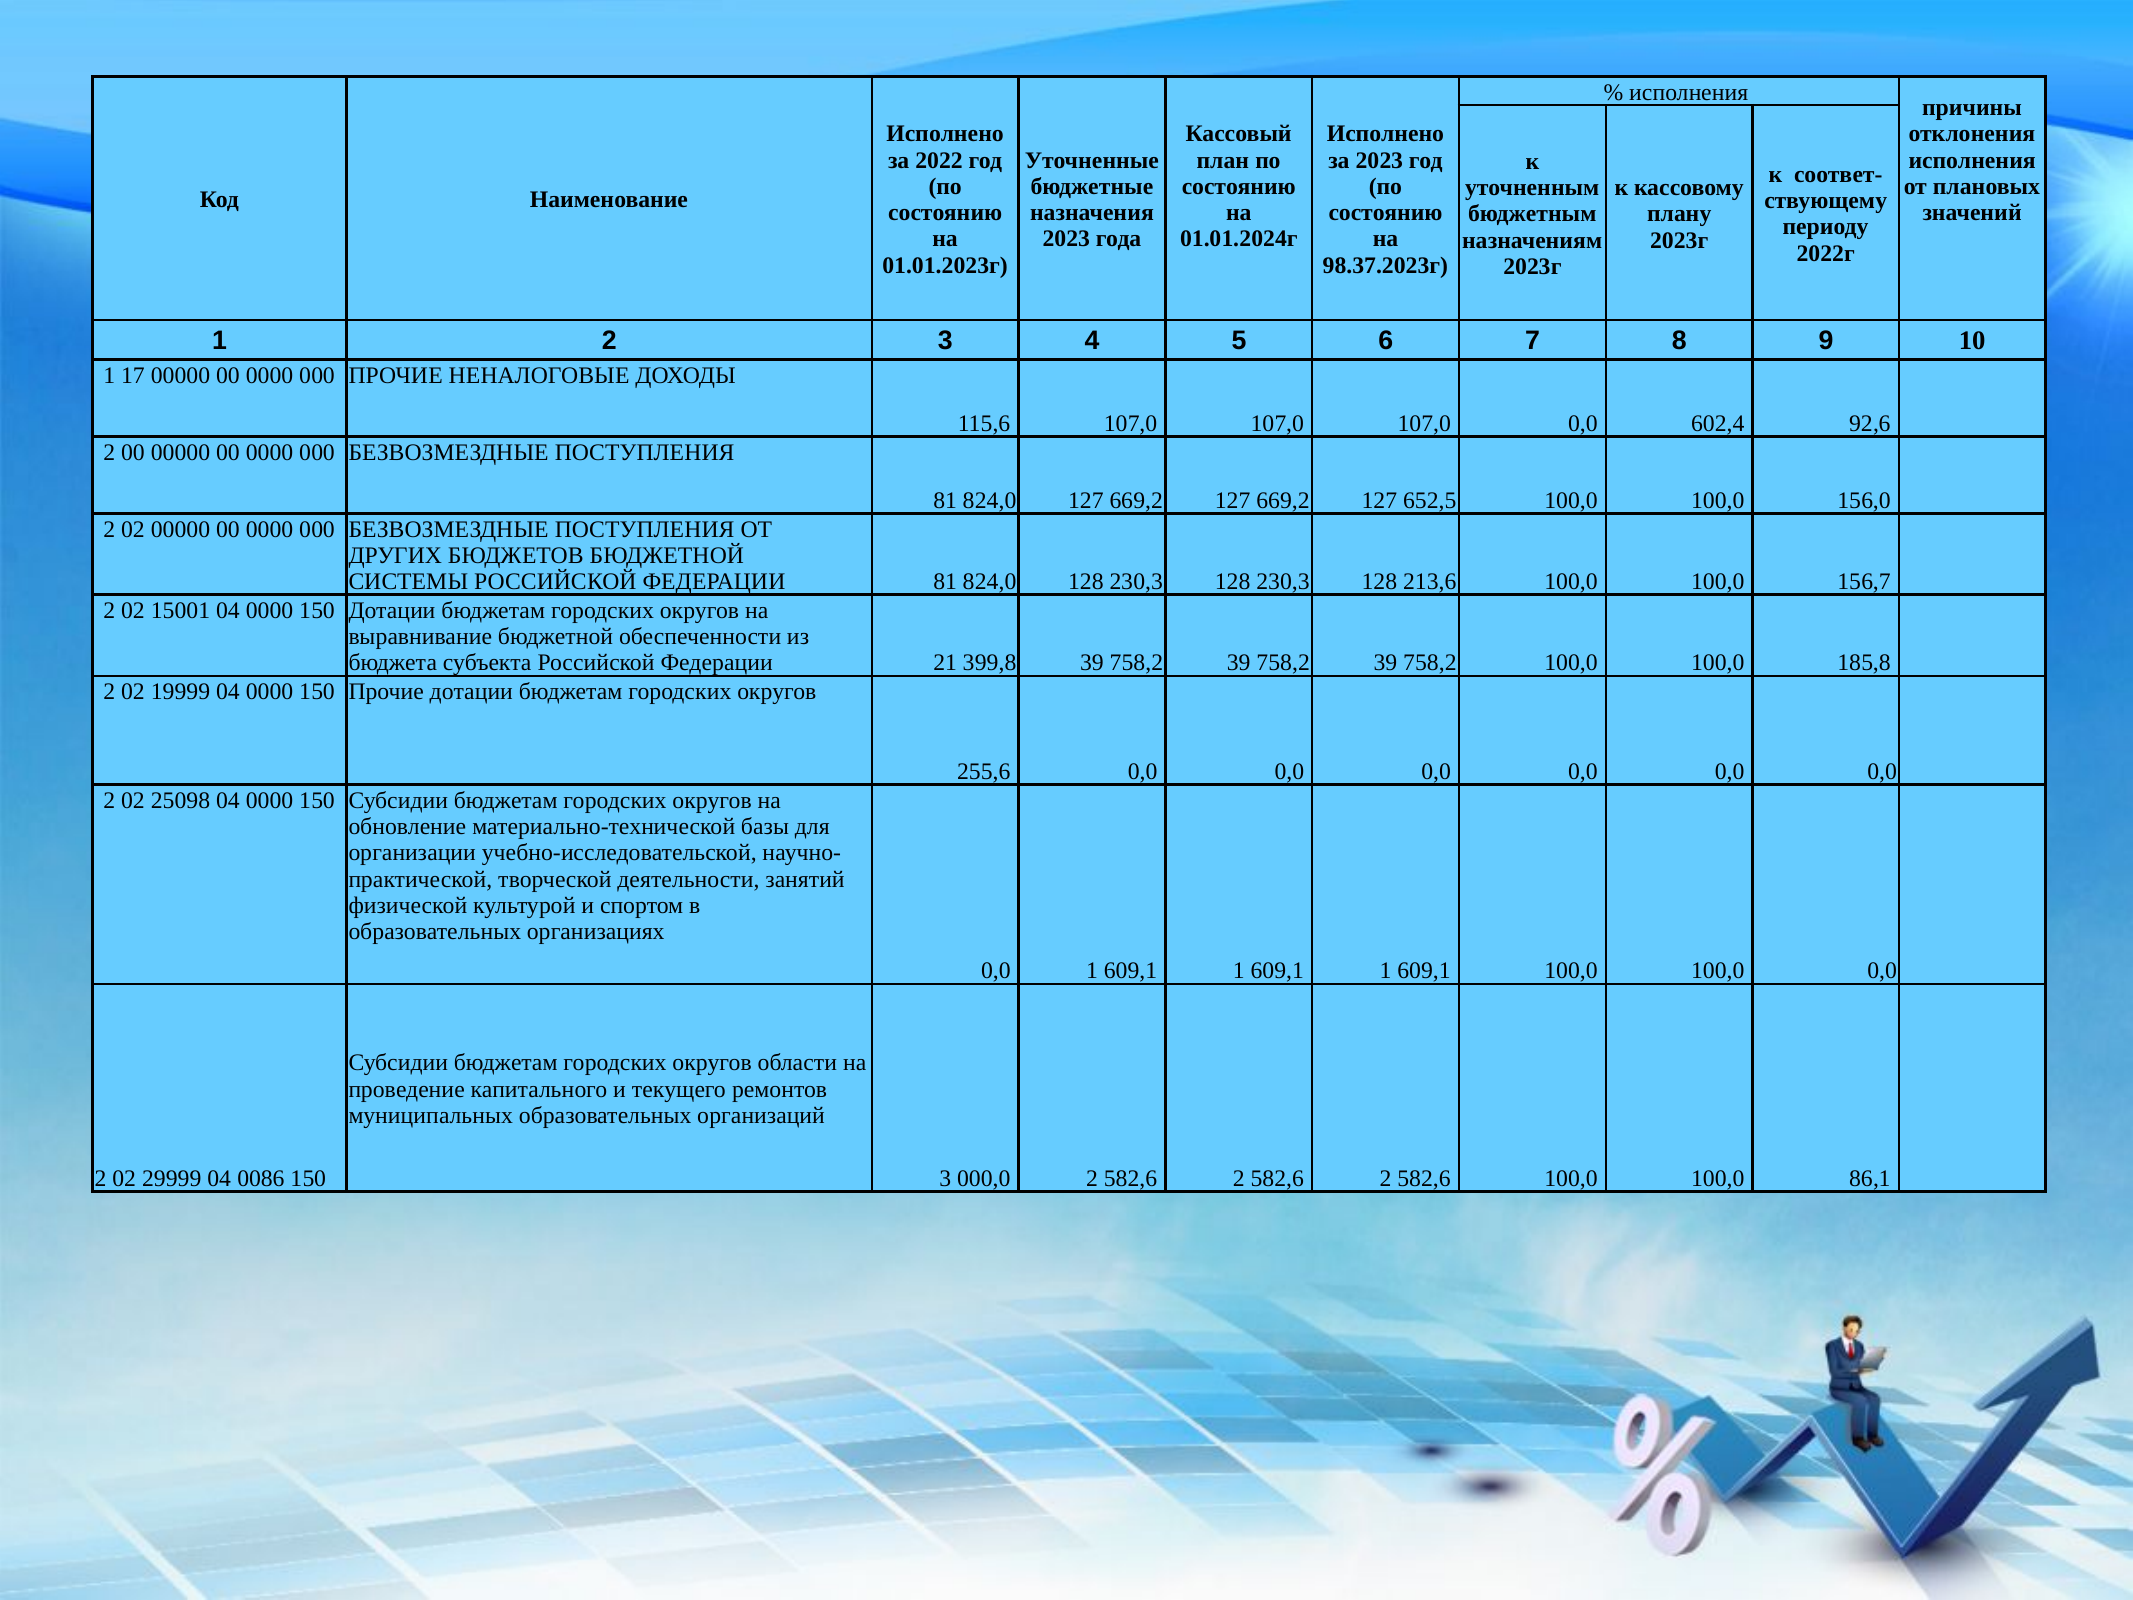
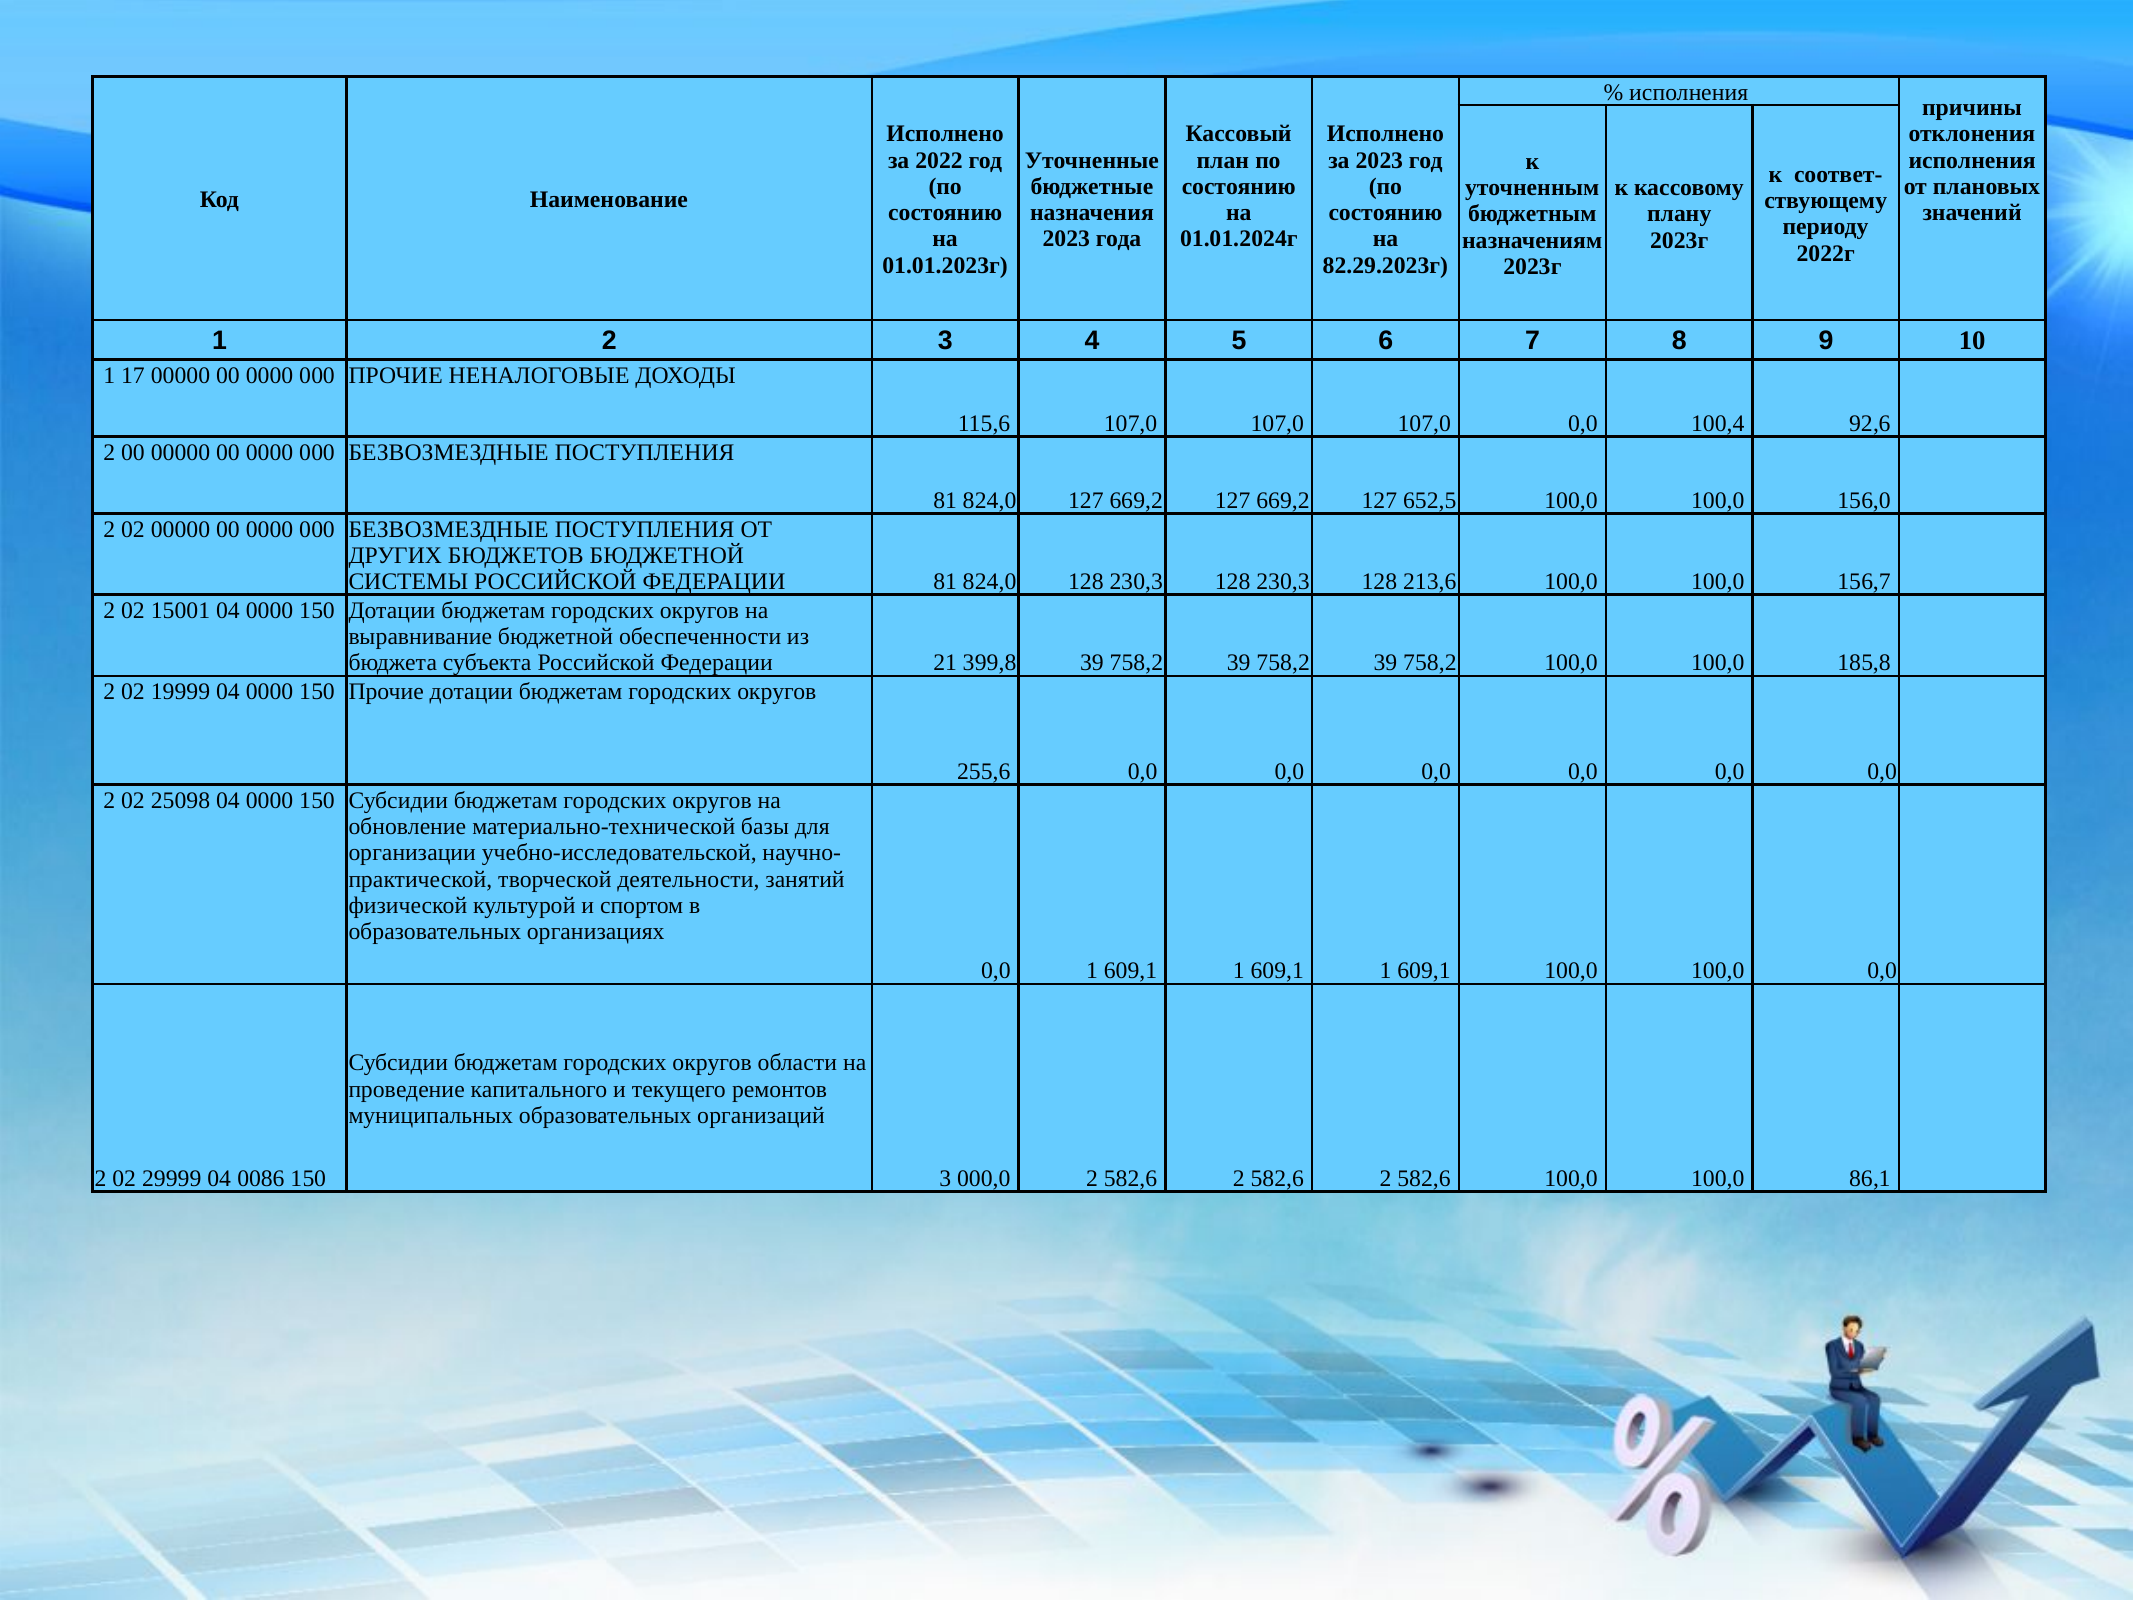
98.37.2023г: 98.37.2023г -> 82.29.2023г
602,4: 602,4 -> 100,4
